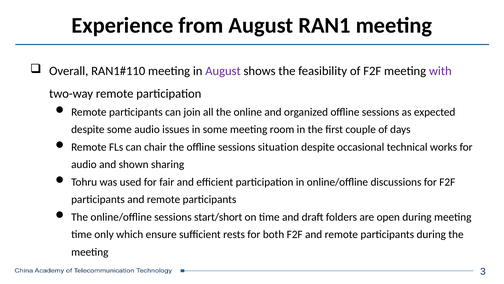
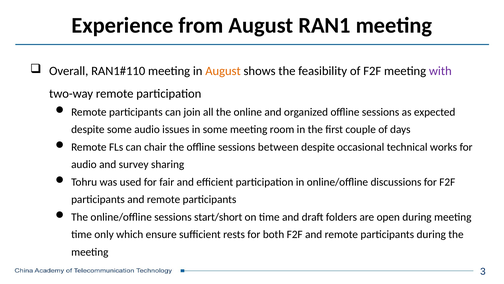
August at (223, 71) colour: purple -> orange
situation: situation -> between
shown: shown -> survey
